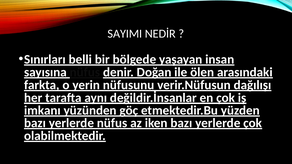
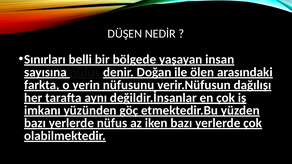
SAYIMI: SAYIMI -> DÜŞEN
